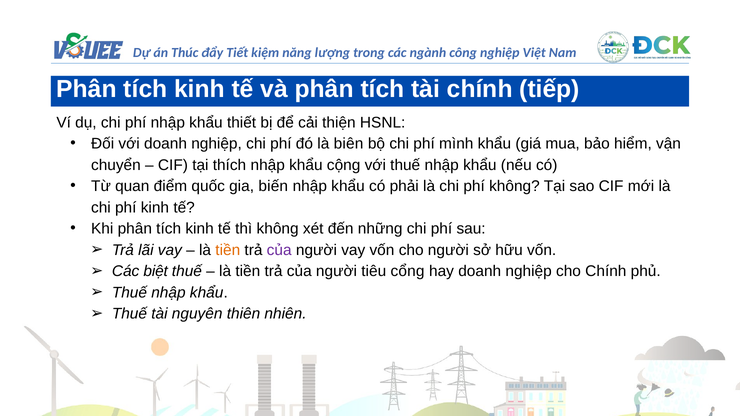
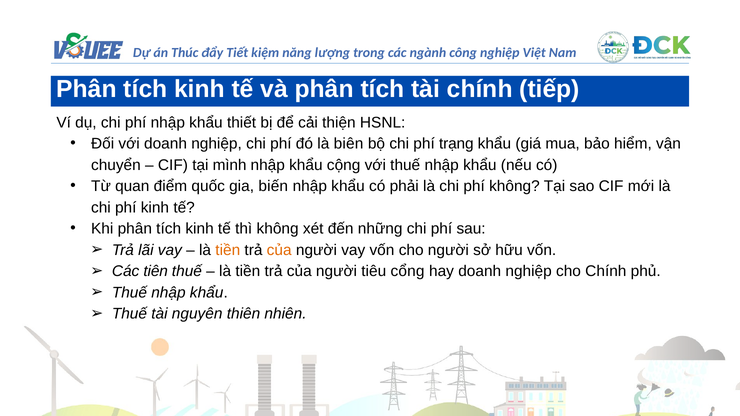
mình: mình -> trạng
thích: thích -> mình
của at (279, 250) colour: purple -> orange
biệt: biệt -> tiên
